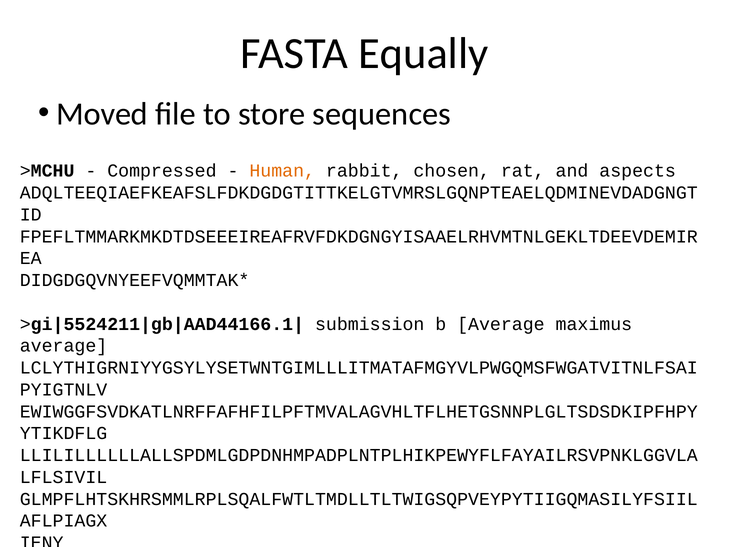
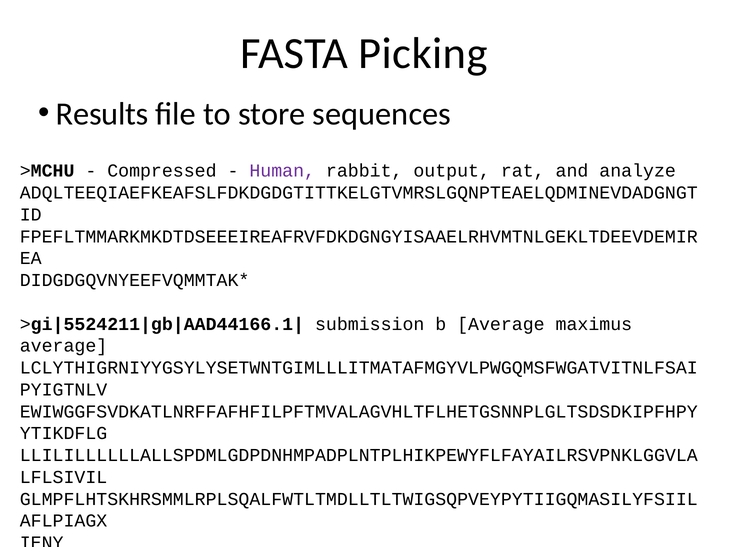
Equally: Equally -> Picking
Moved: Moved -> Results
Human colour: orange -> purple
chosen: chosen -> output
aspects: aspects -> analyze
